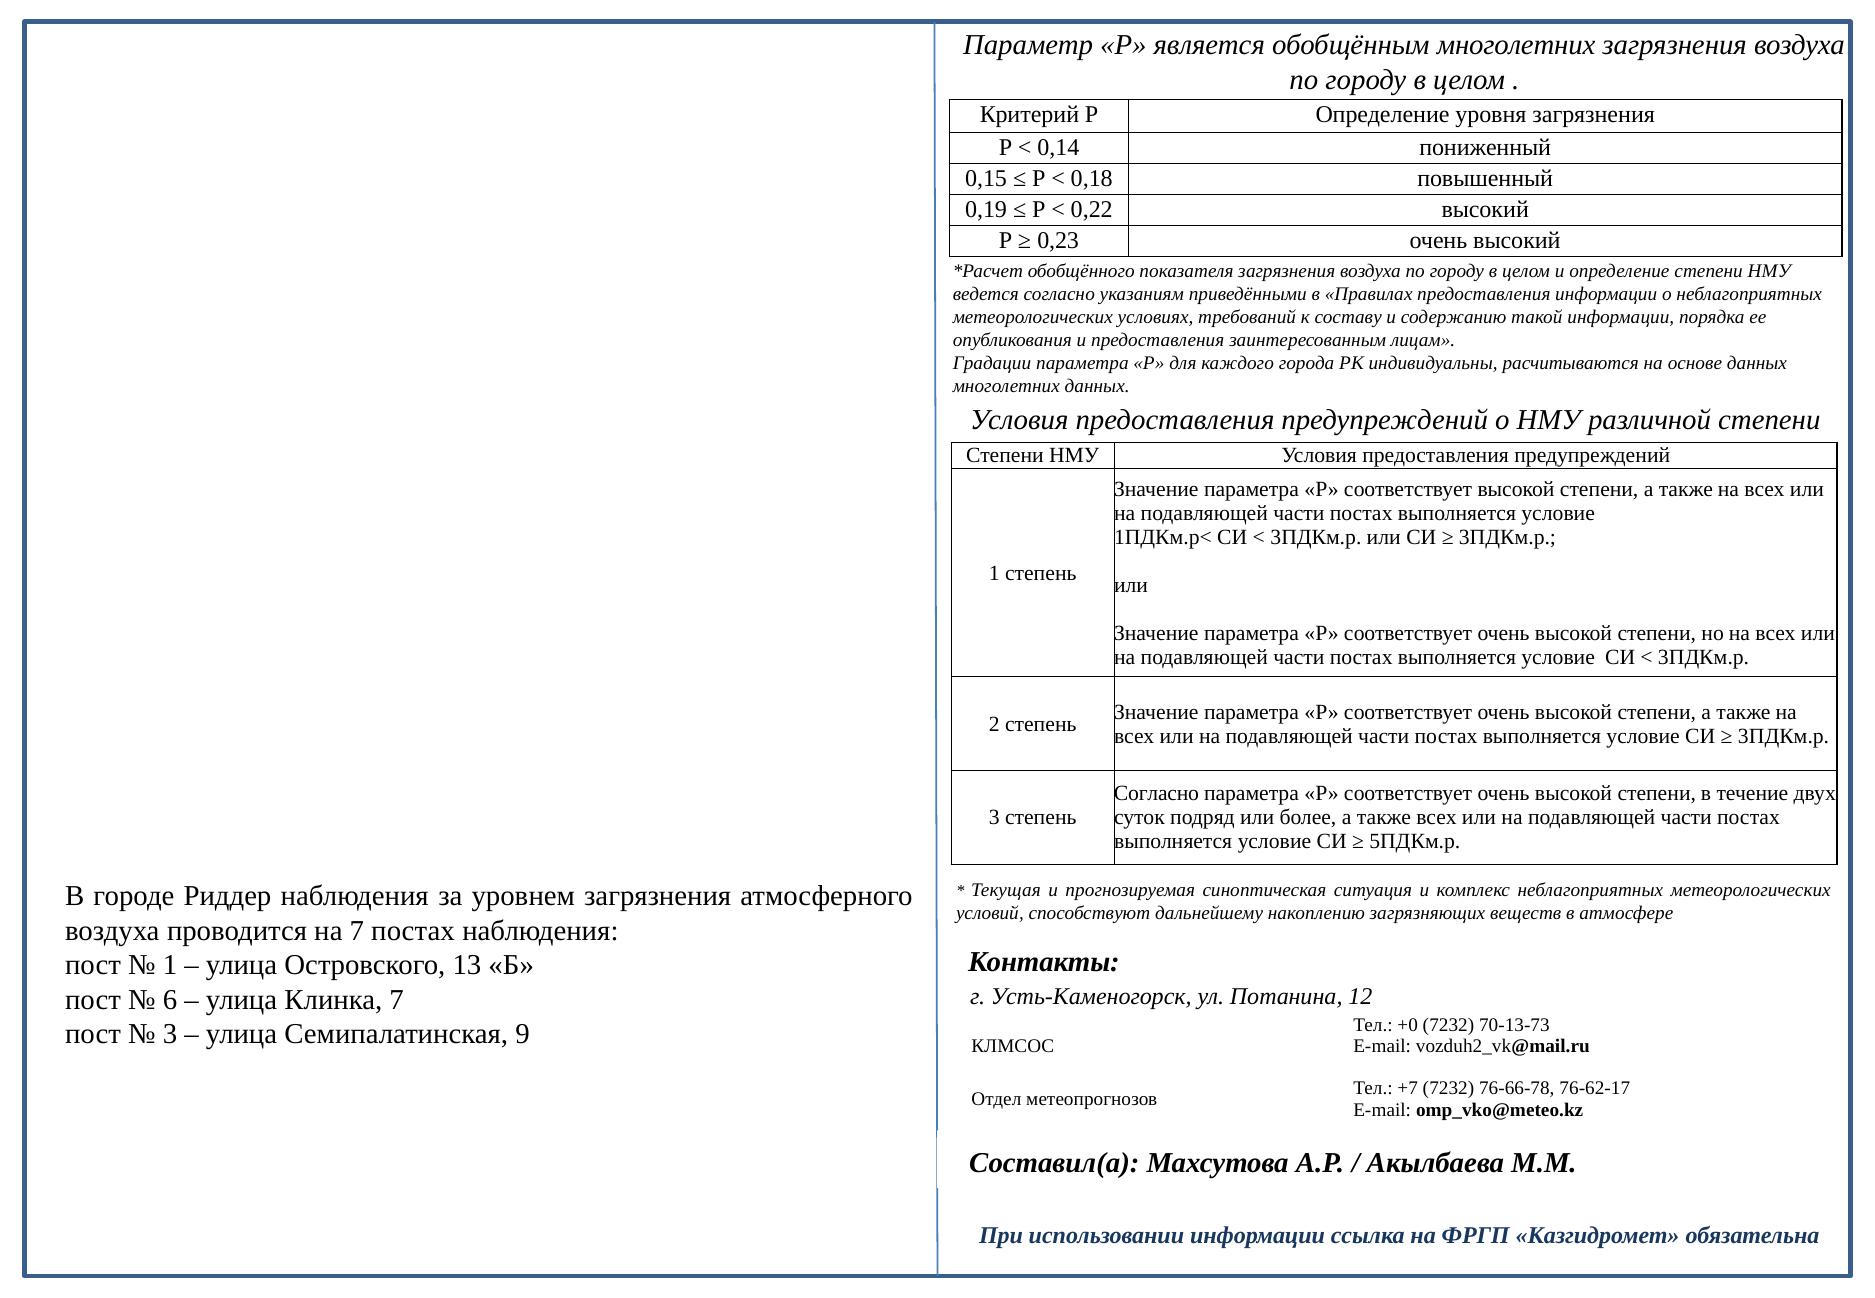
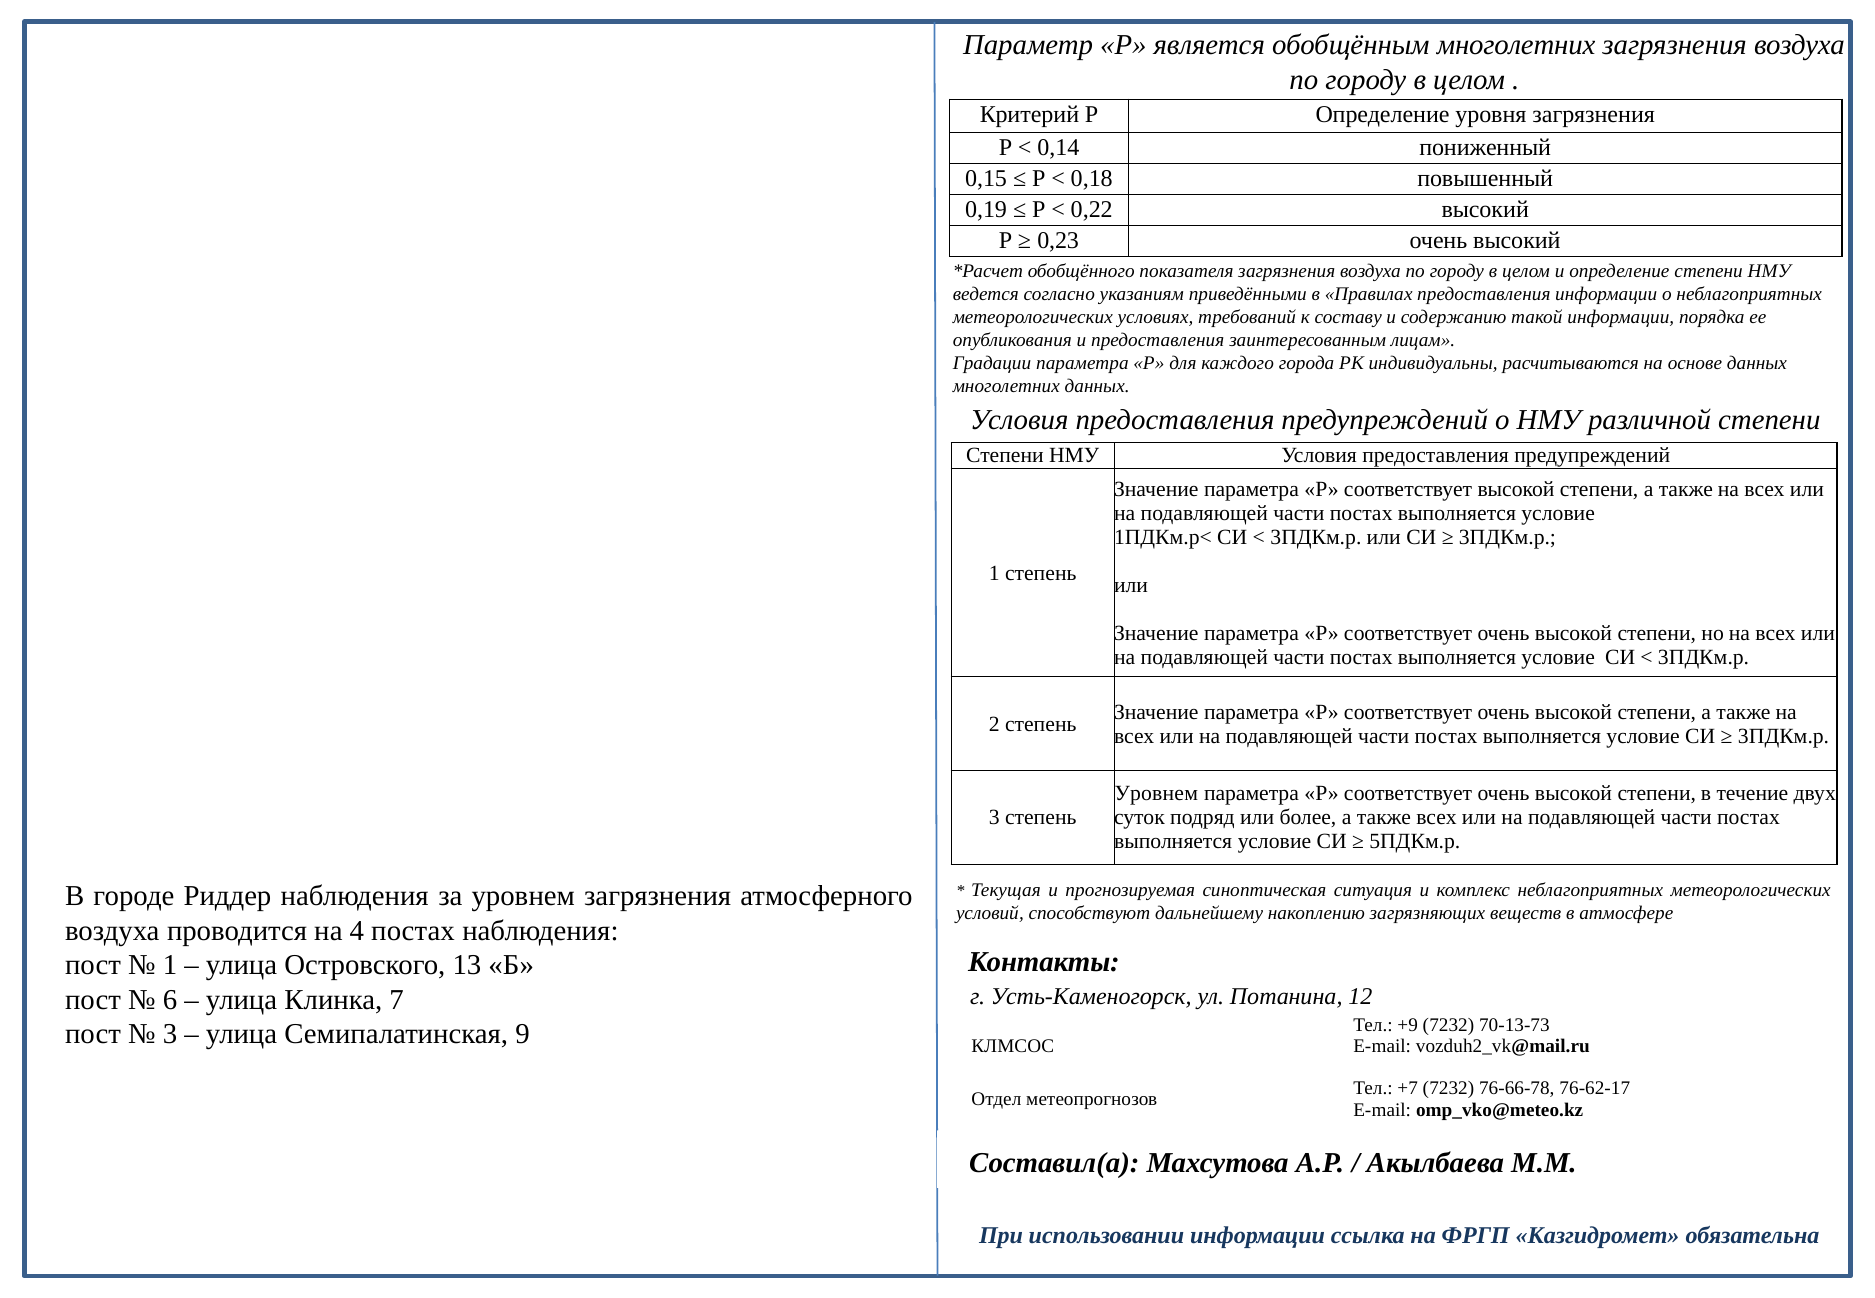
Согласно at (1156, 794): Согласно -> Уровнем
на 7: 7 -> 4
+0: +0 -> +9
